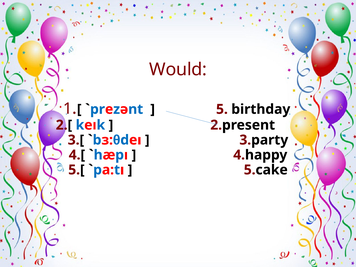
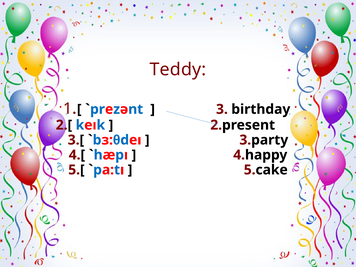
Would: Would -> Teddy
5: 5 -> 3
